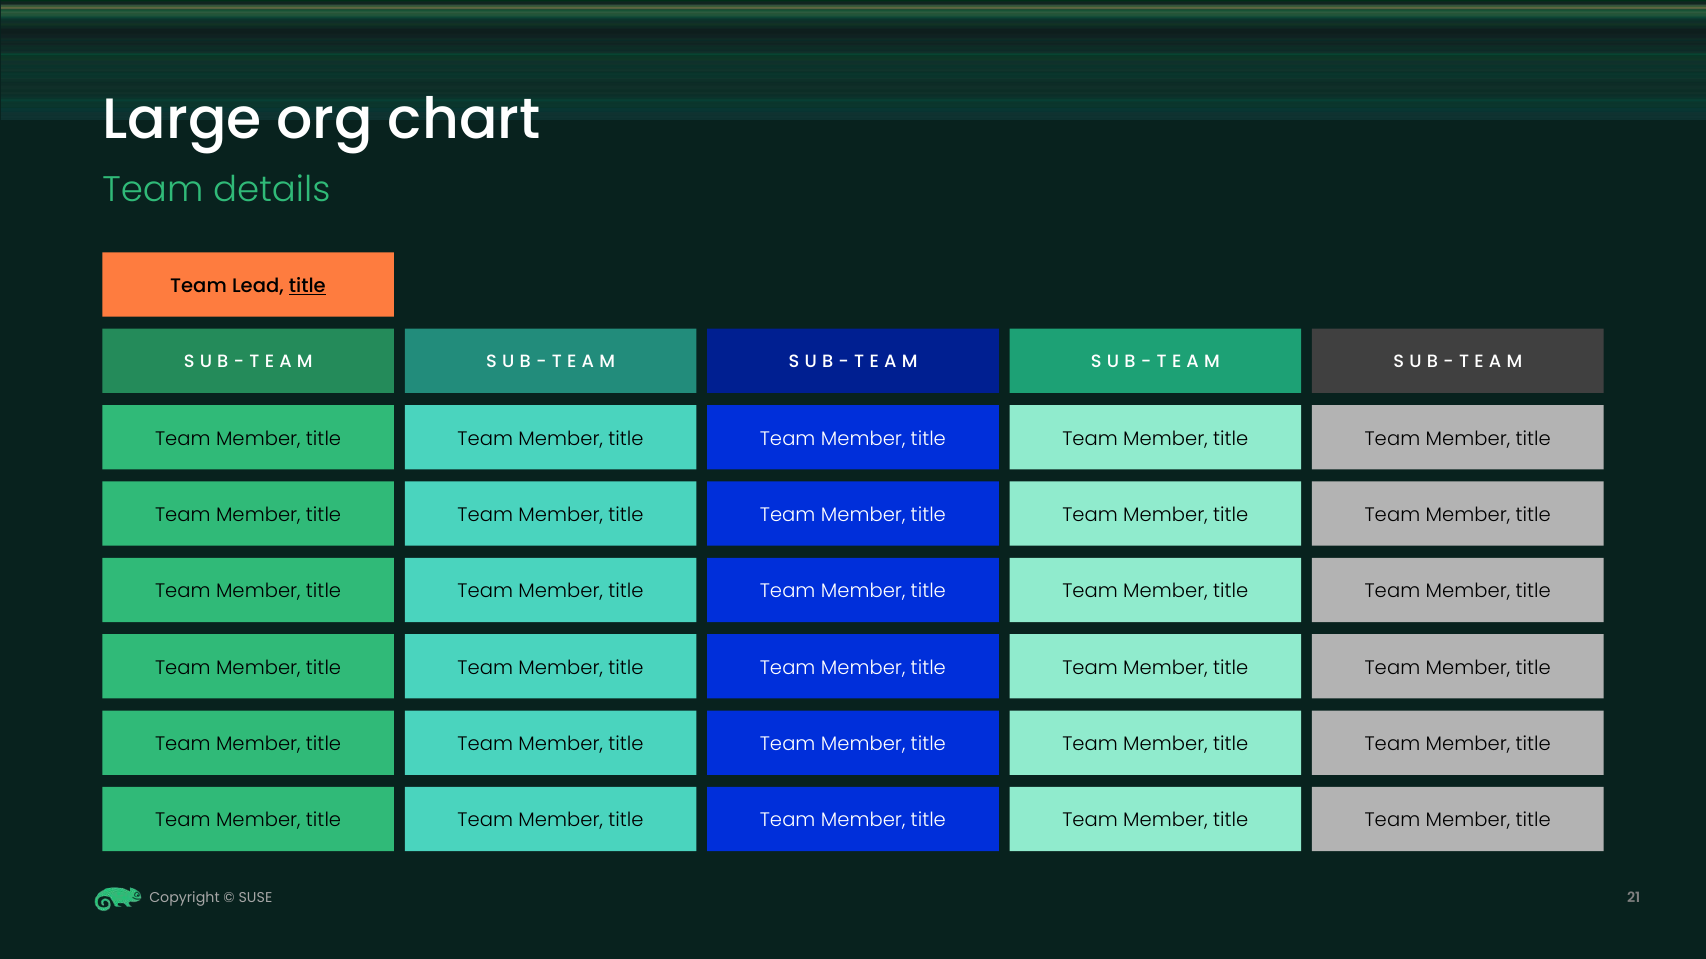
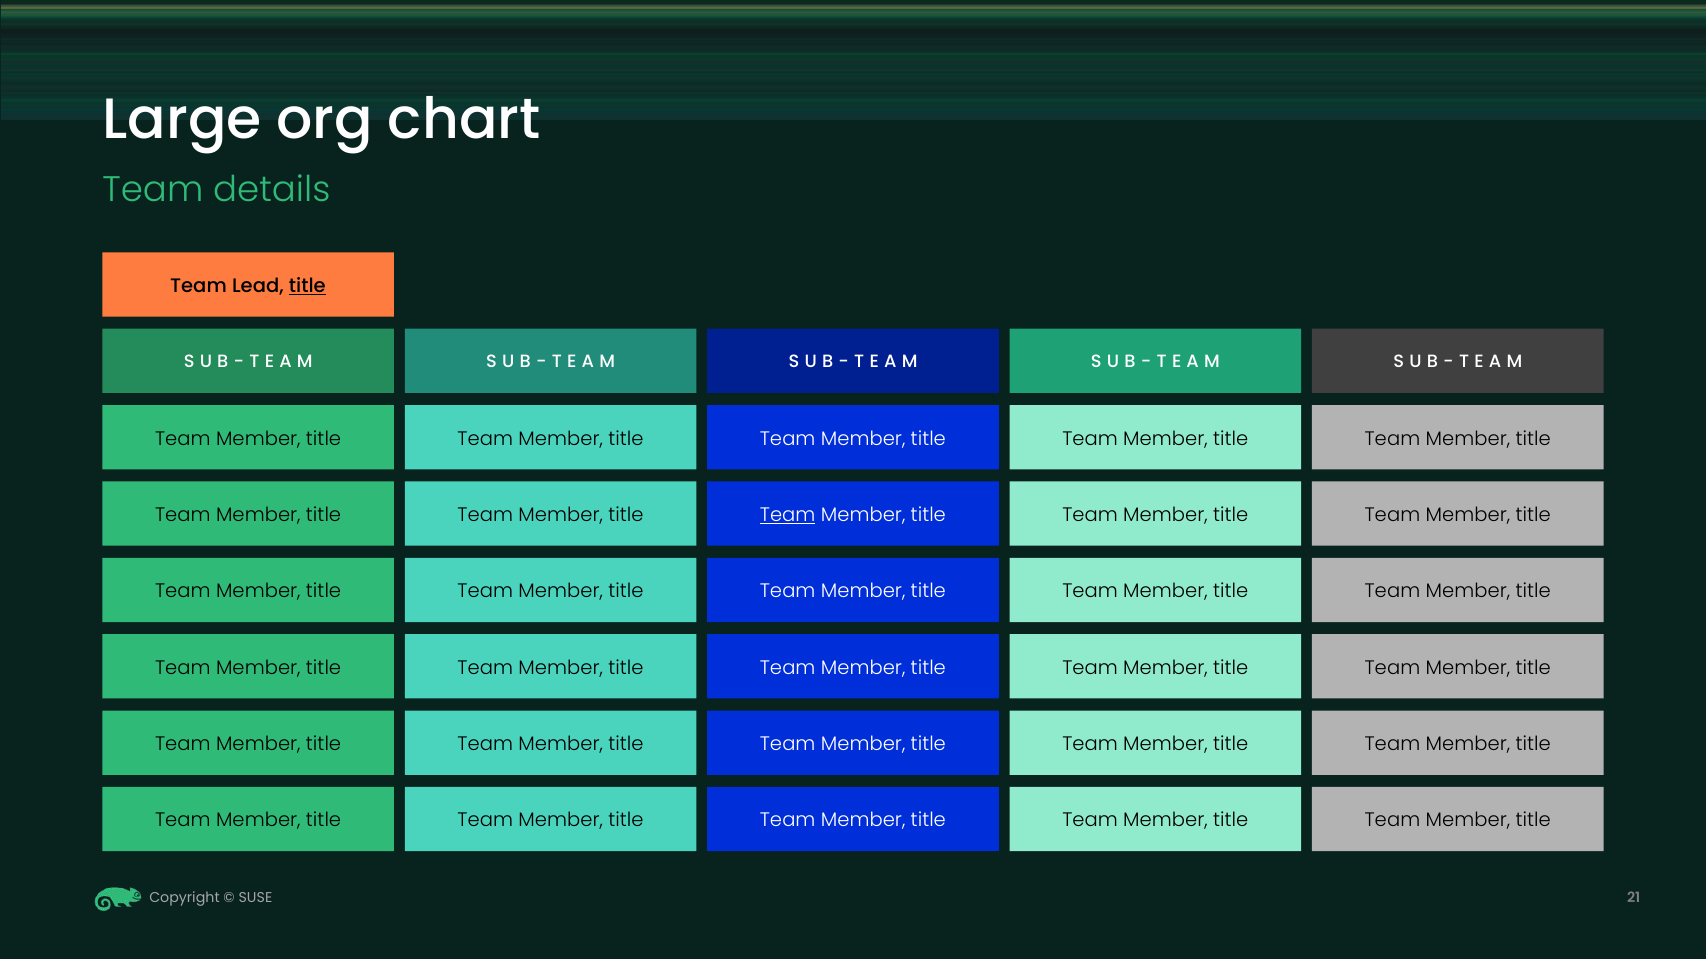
Team at (788, 515) underline: none -> present
